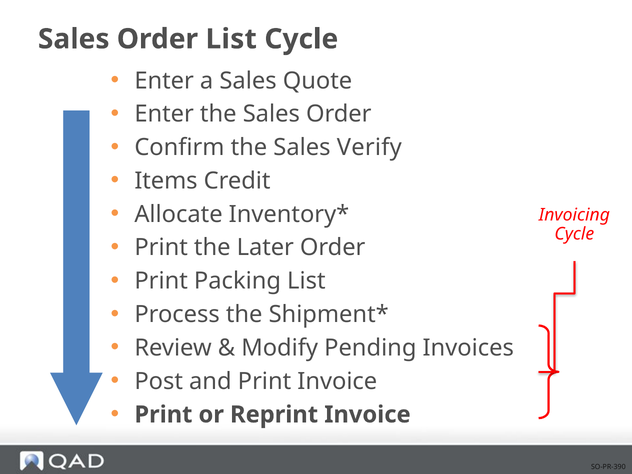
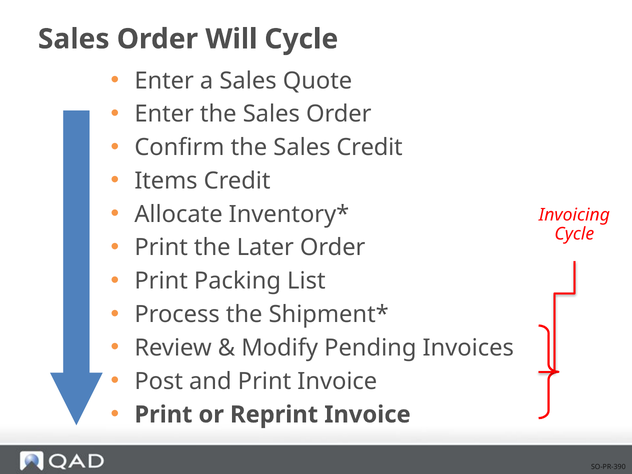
Order List: List -> Will
Sales Verify: Verify -> Credit
